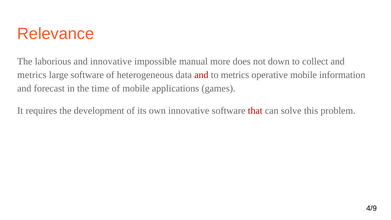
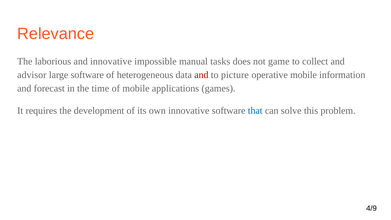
more: more -> tasks
down: down -> game
metrics at (32, 75): metrics -> advisor
to metrics: metrics -> picture
that colour: red -> blue
